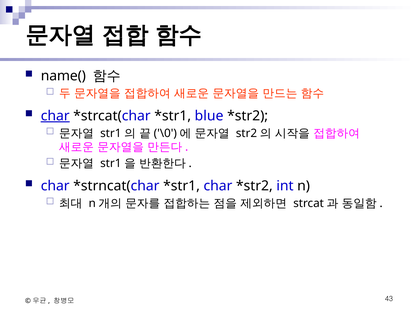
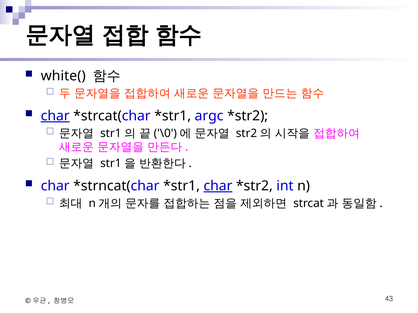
name(: name( -> white(
blue: blue -> argc
char at (218, 186) underline: none -> present
